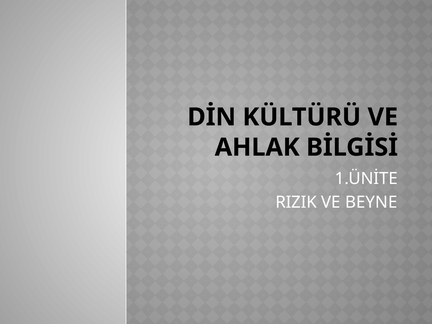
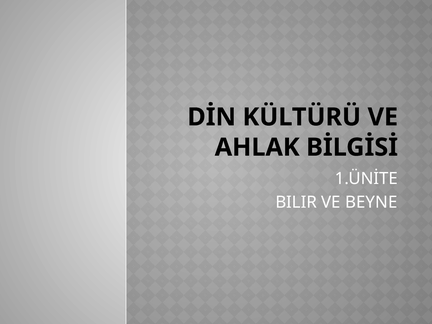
RIZIK: RIZIK -> BILIR
